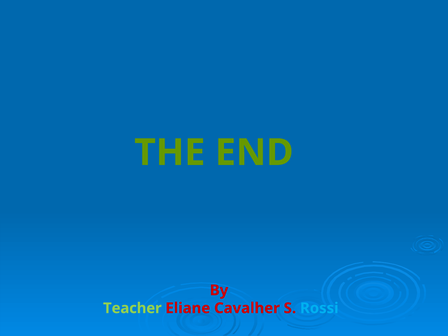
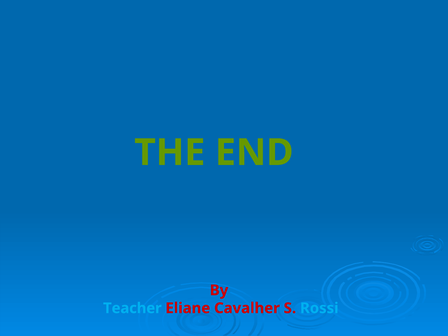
Teacher colour: light green -> light blue
